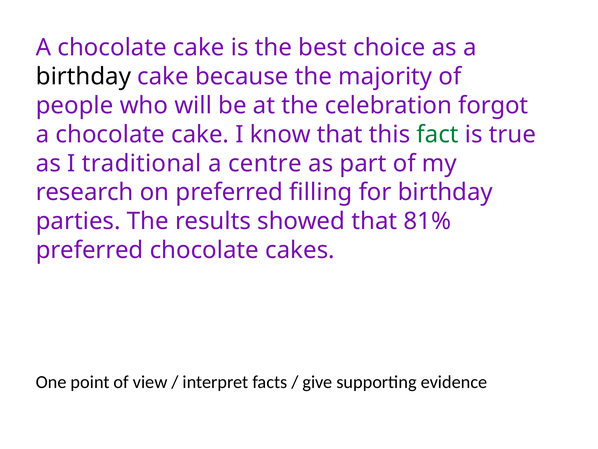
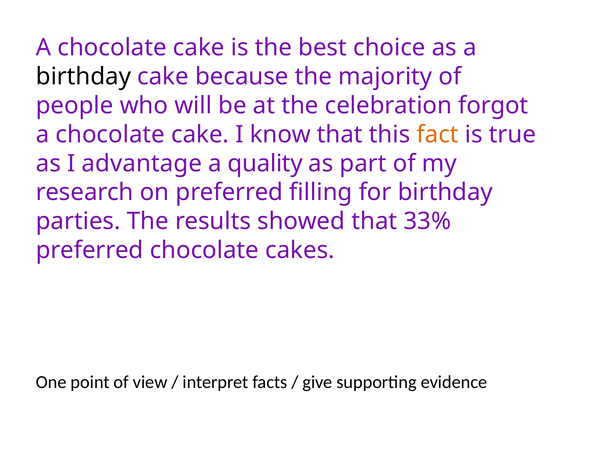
fact colour: green -> orange
traditional: traditional -> advantage
centre: centre -> quality
81%: 81% -> 33%
